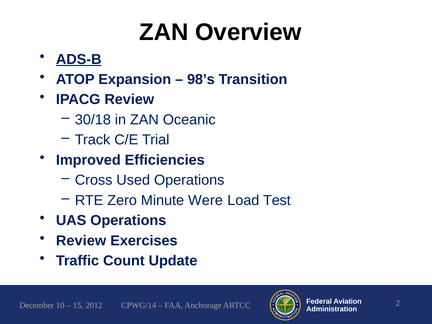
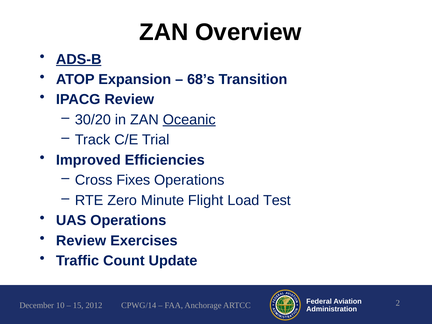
98’s: 98’s -> 68’s
30/18: 30/18 -> 30/20
Oceanic underline: none -> present
Used: Used -> Fixes
Were: Were -> Flight
